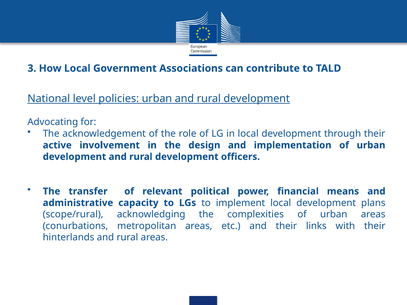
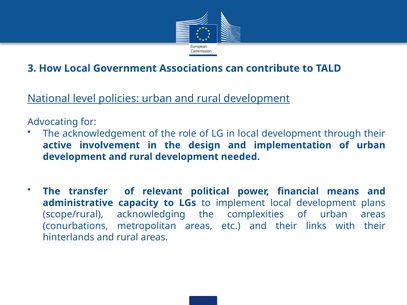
officers: officers -> needed
